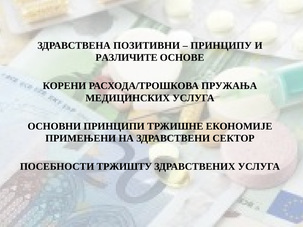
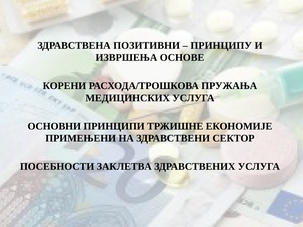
РАЗЛИЧИТЕ: РАЗЛИЧИТЕ -> ИЗВРШЕЊА
ТРЖИШТУ: ТРЖИШТУ -> ЗАКЛЕТВА
